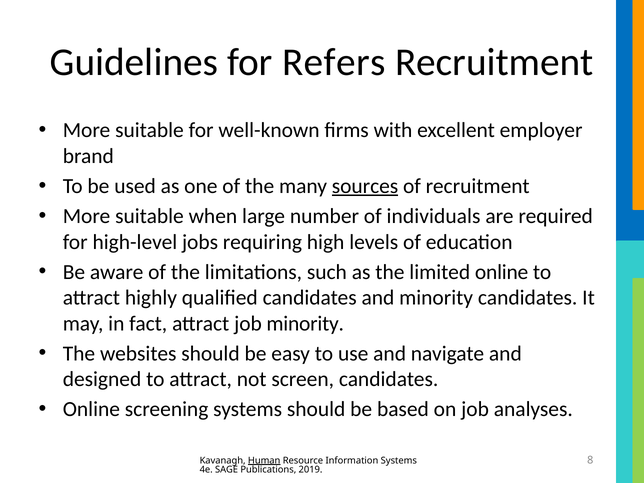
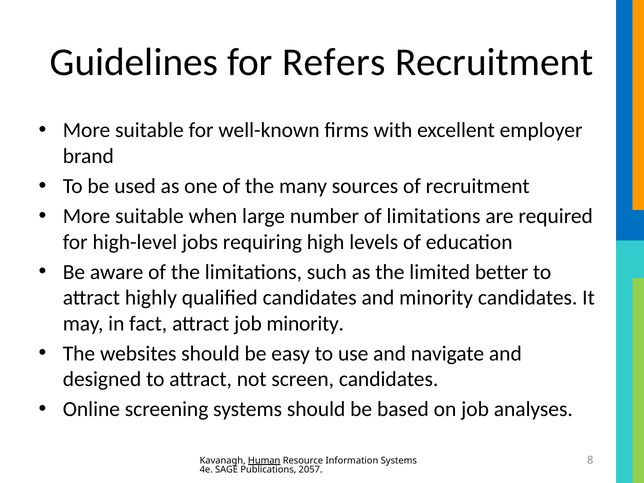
sources underline: present -> none
of individuals: individuals -> limitations
limited online: online -> better
2019: 2019 -> 2057
